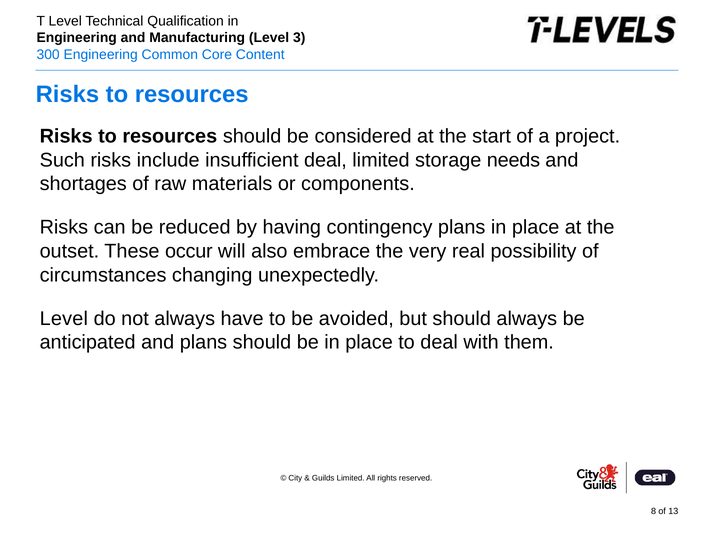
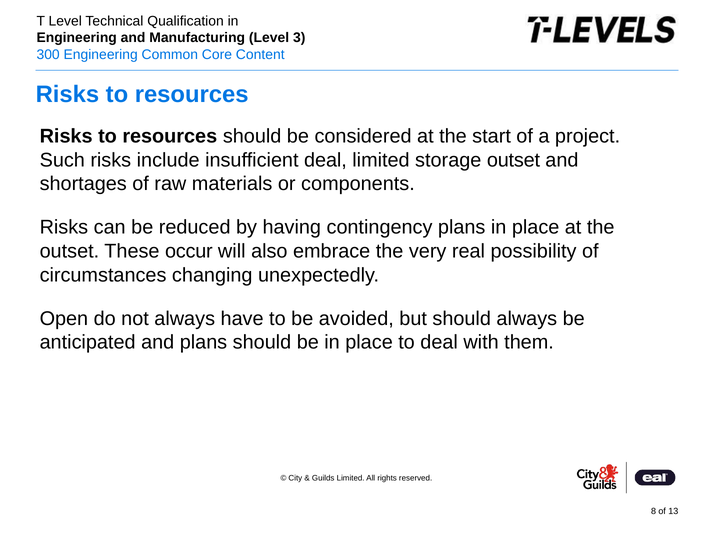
storage needs: needs -> outset
Level at (64, 319): Level -> Open
